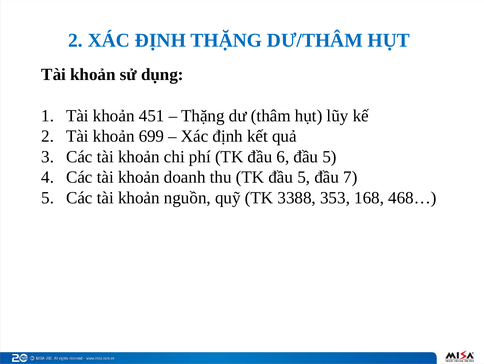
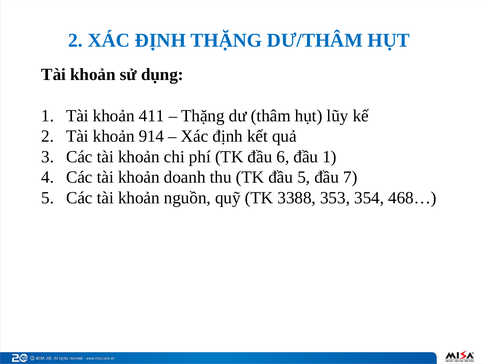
451: 451 -> 411
699: 699 -> 914
6 đầu 5: 5 -> 1
168: 168 -> 354
